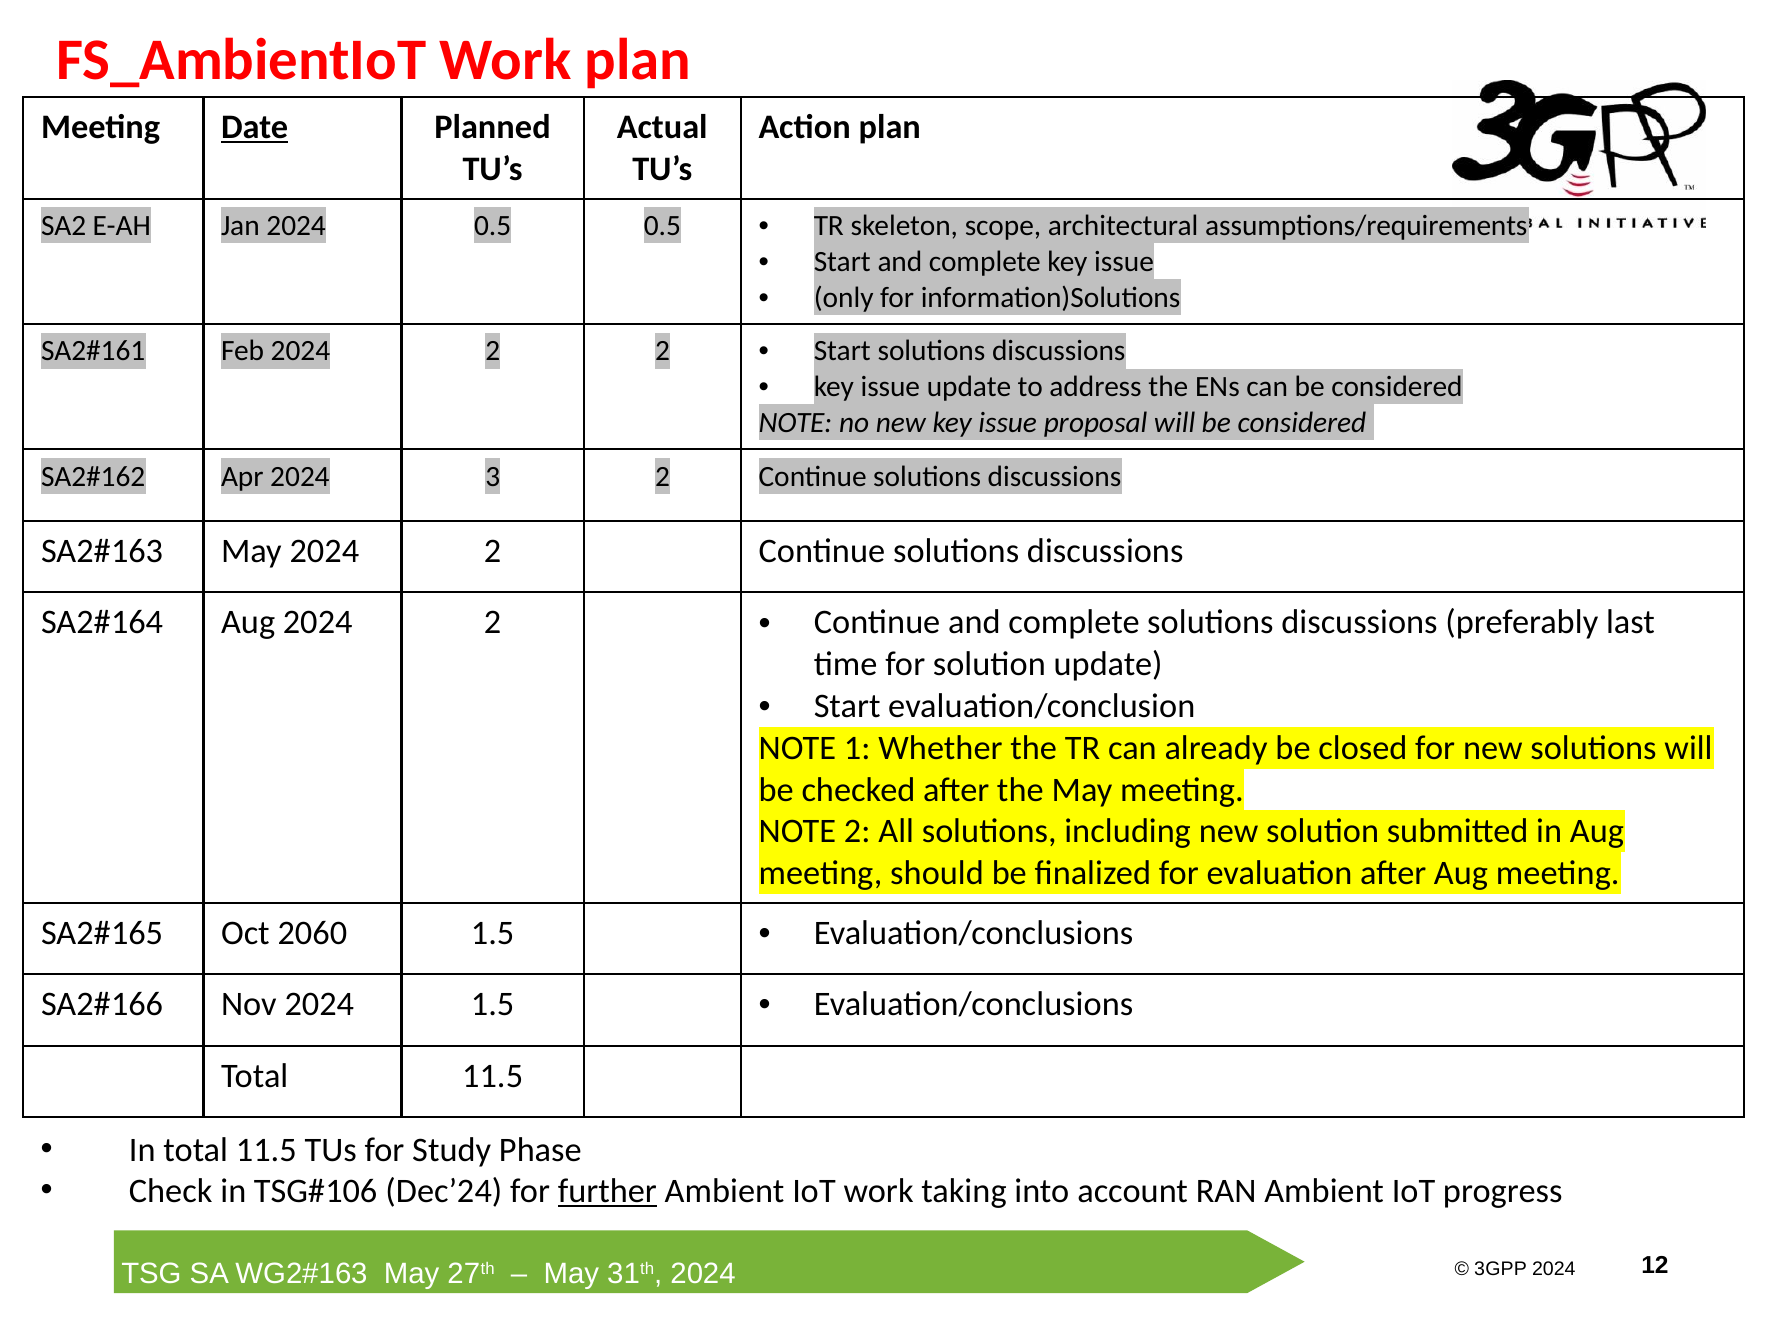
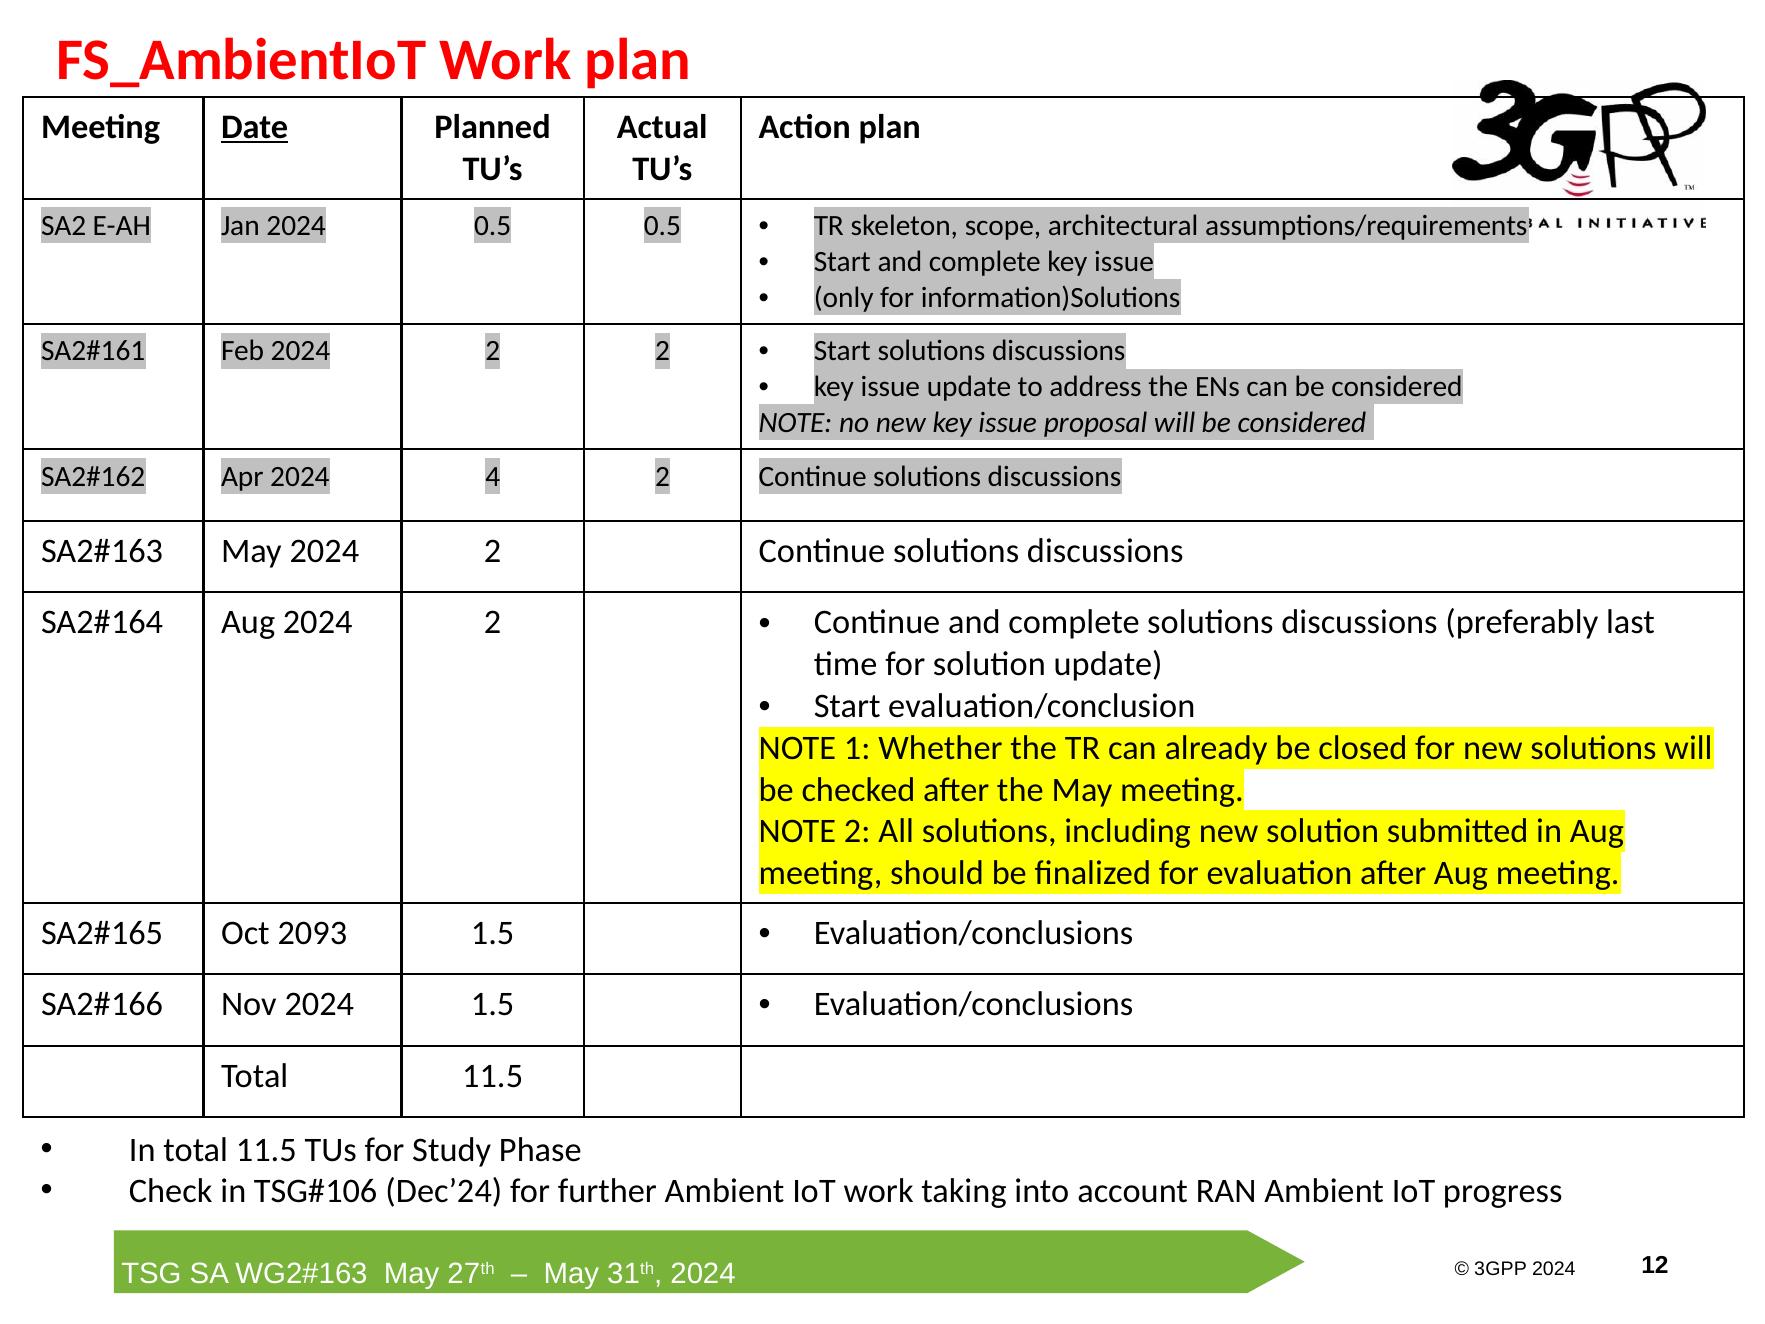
3: 3 -> 4
2060: 2060 -> 2093
further underline: present -> none
